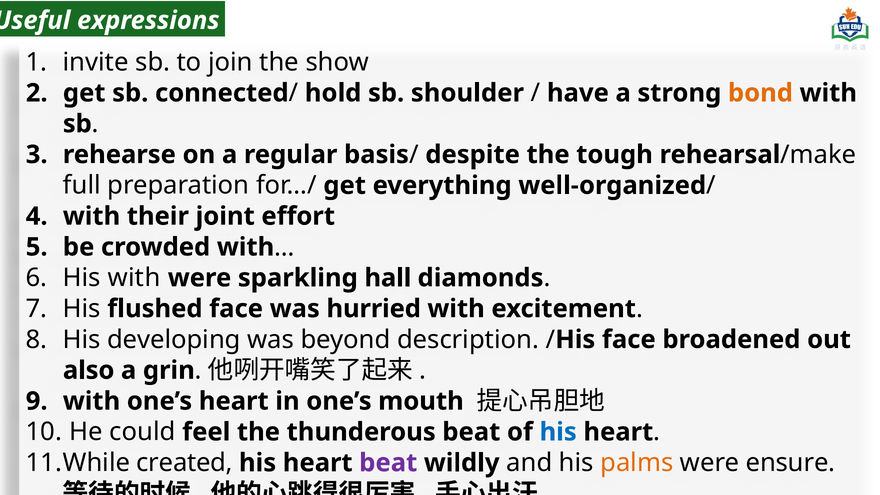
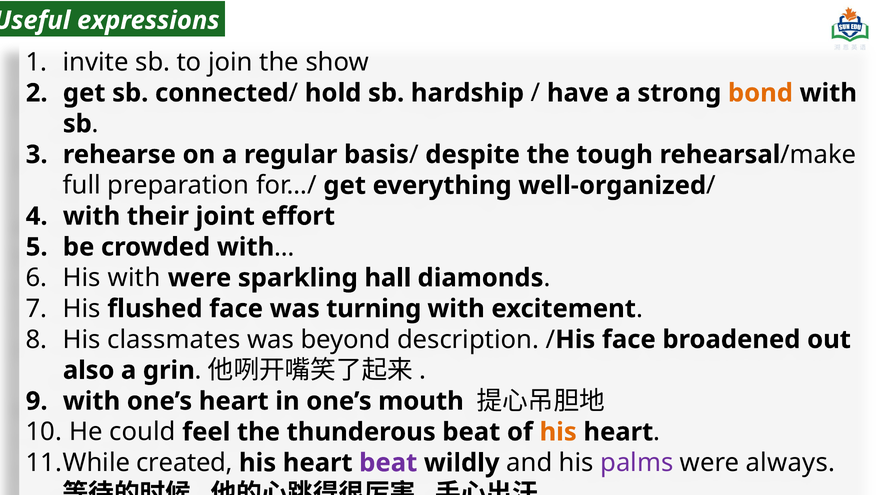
shoulder: shoulder -> hardship
hurried: hurried -> turning
developing: developing -> classmates
his at (558, 432) colour: blue -> orange
palms colour: orange -> purple
ensure: ensure -> always
